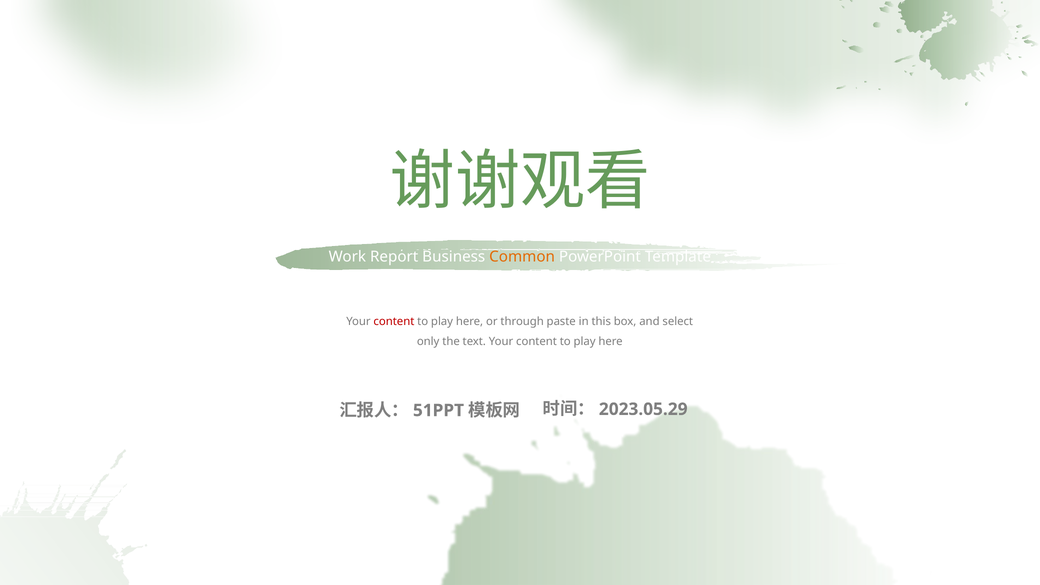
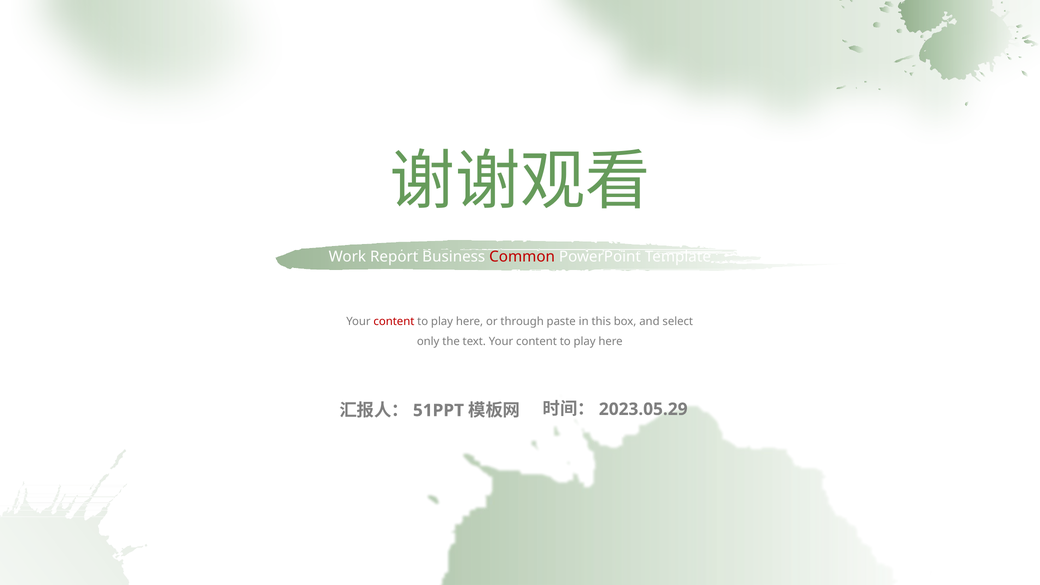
Common colour: orange -> red
